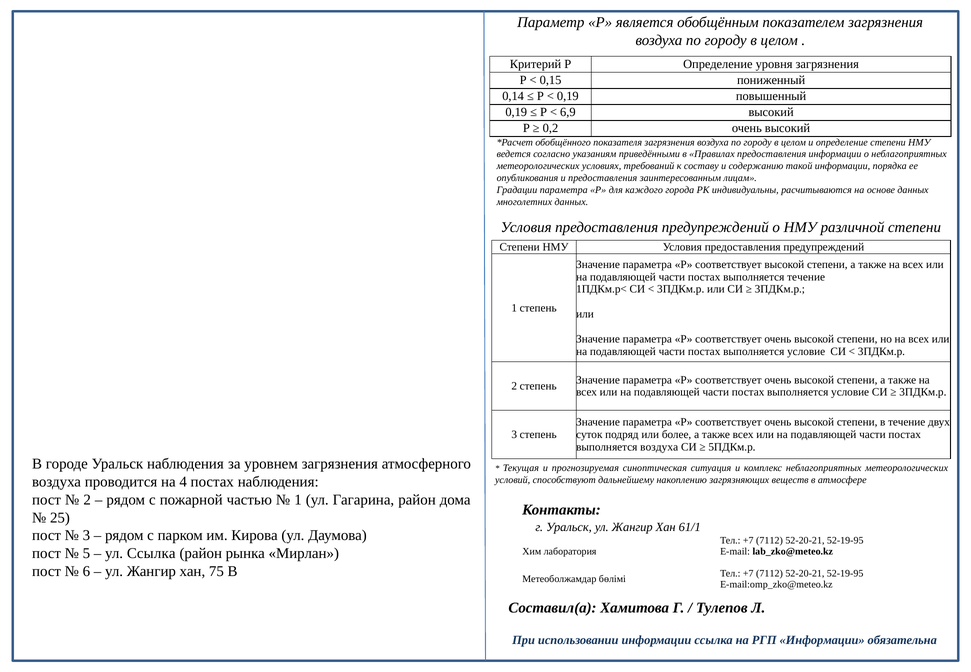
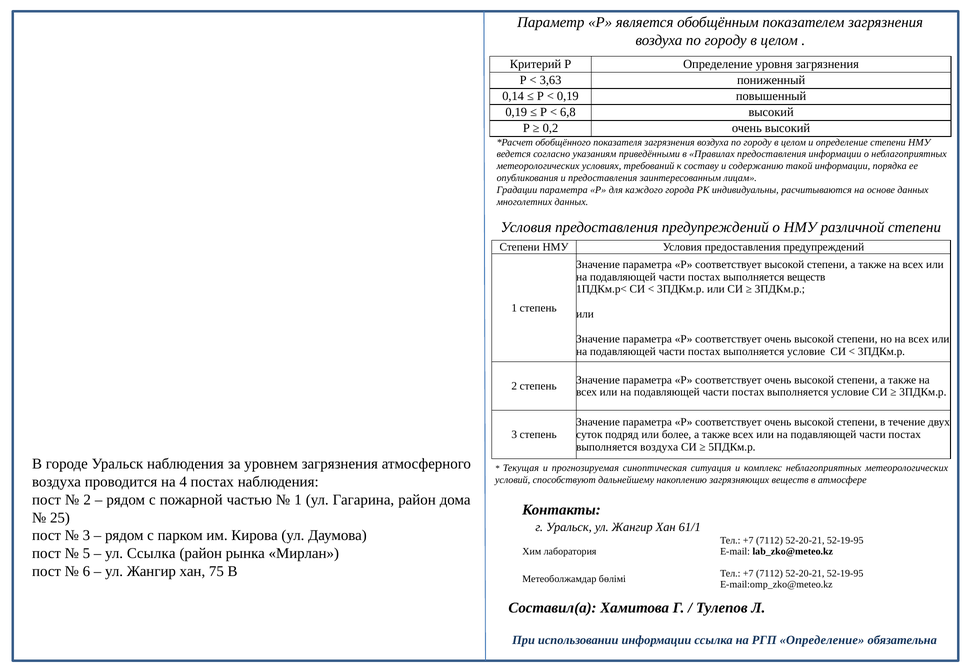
0,15: 0,15 -> 3,63
6,9: 6,9 -> 6,8
выполняется течение: течение -> веществ
РГП Информации: Информации -> Определение
